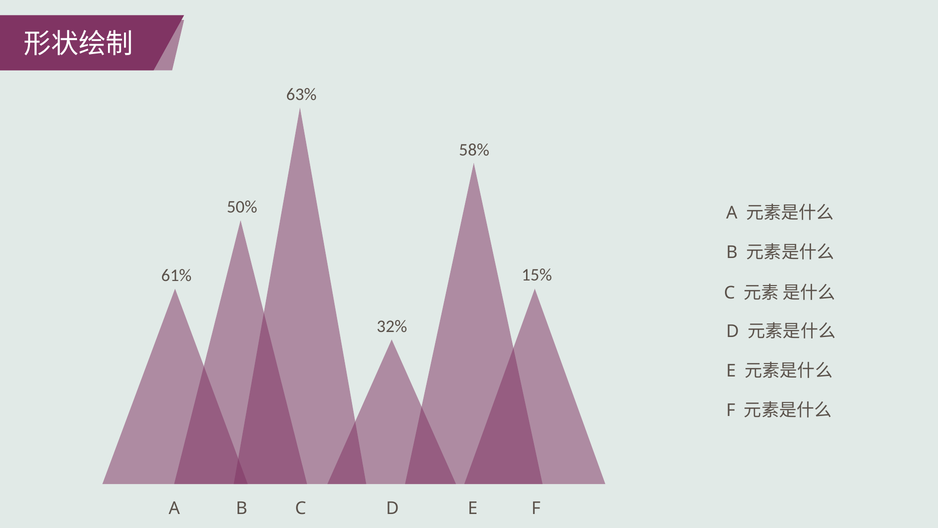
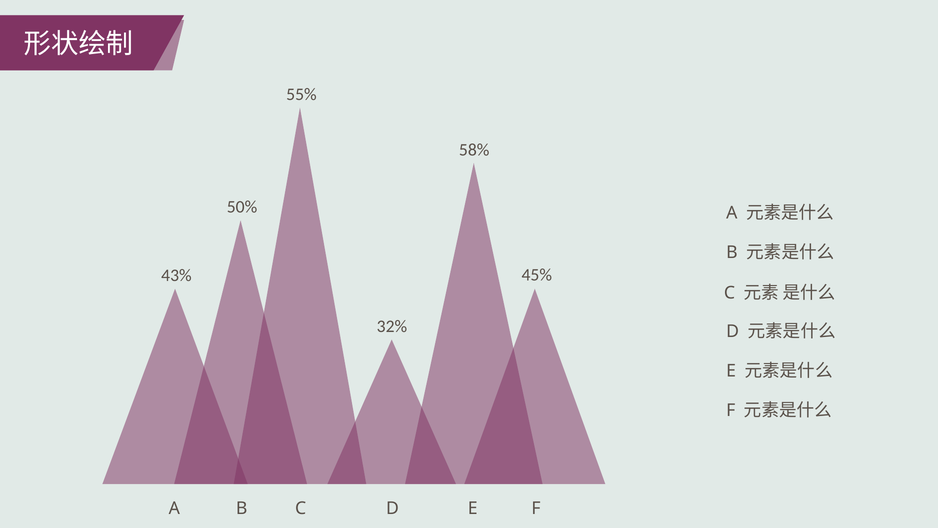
63%: 63% -> 55%
15%: 15% -> 45%
61%: 61% -> 43%
